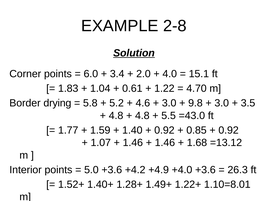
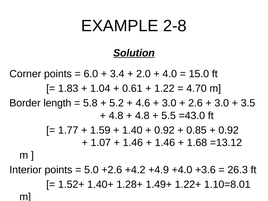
15.1: 15.1 -> 15.0
drying: drying -> length
9.8: 9.8 -> 2.6
5.0 +3.6: +3.6 -> +2.6
